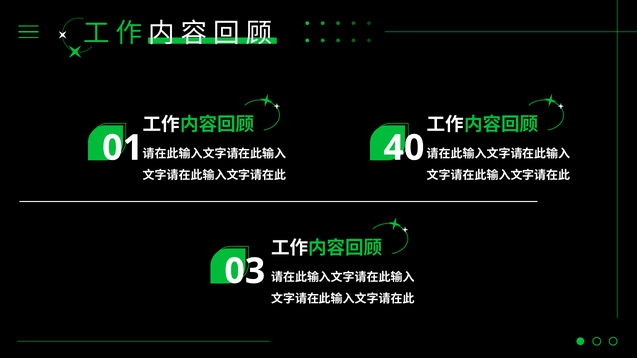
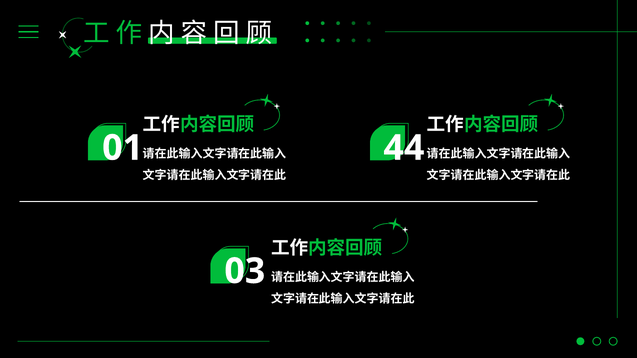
40: 40 -> 44
